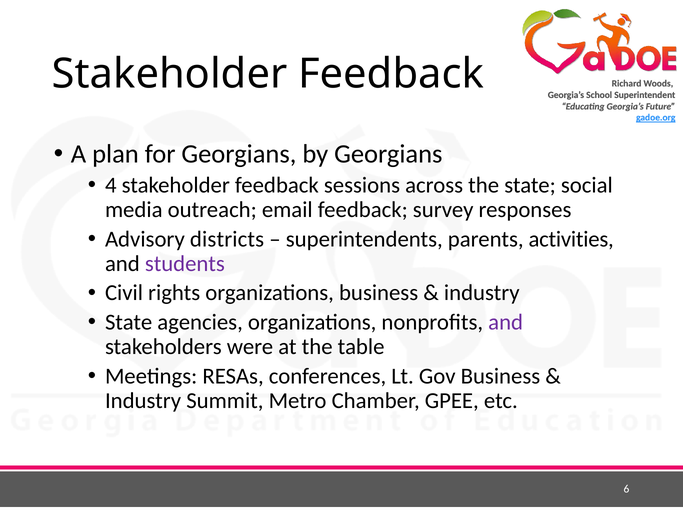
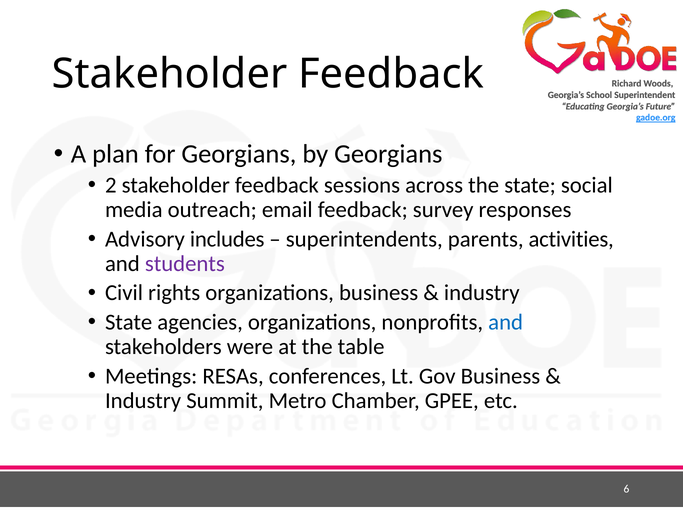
4: 4 -> 2
districts: districts -> includes
and at (506, 322) colour: purple -> blue
